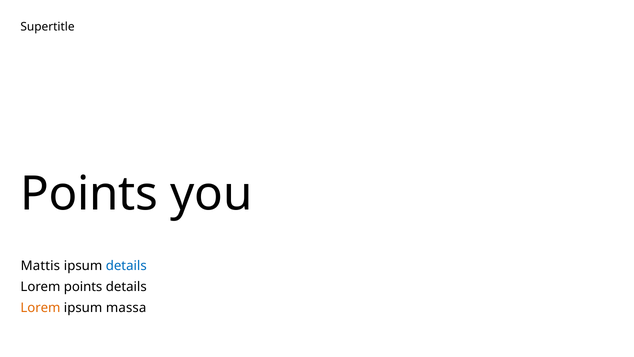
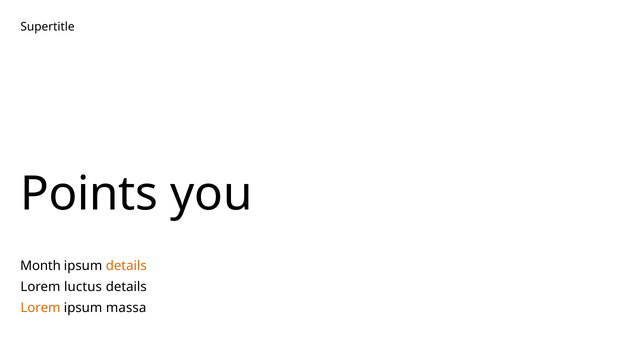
Mattis: Mattis -> Month
details at (126, 266) colour: blue -> orange
Lorem points: points -> luctus
